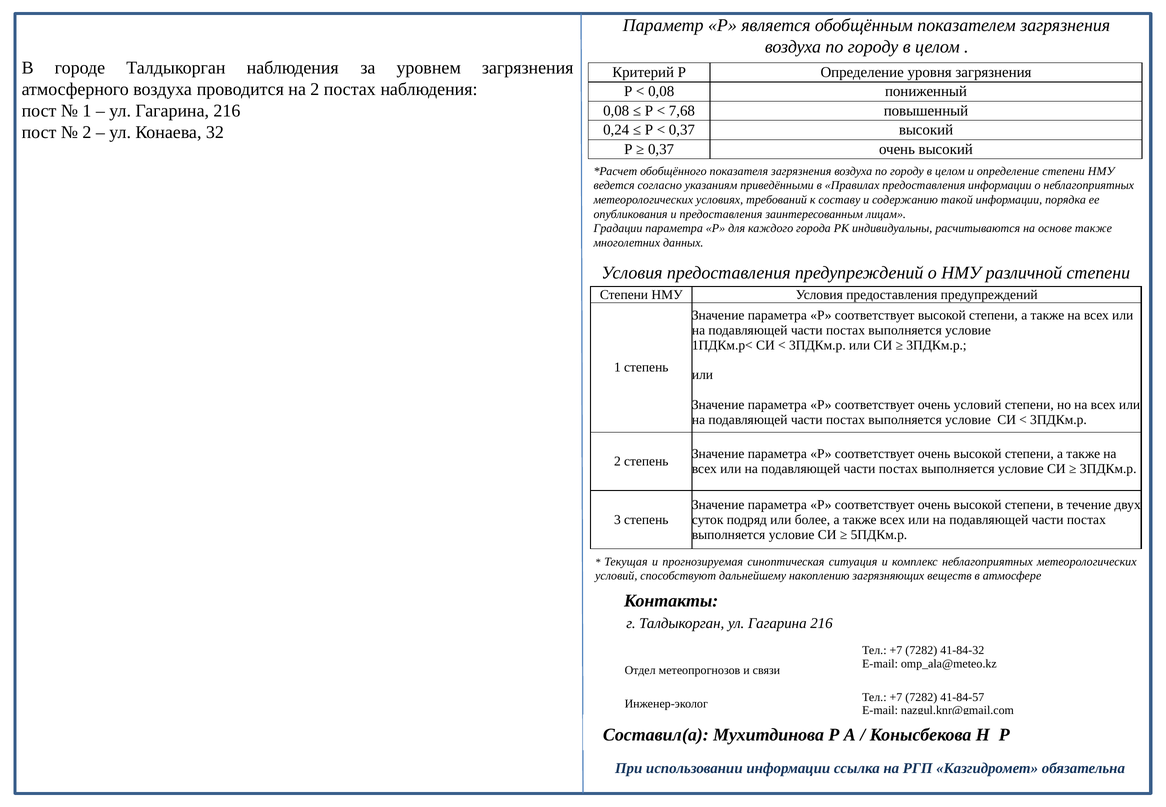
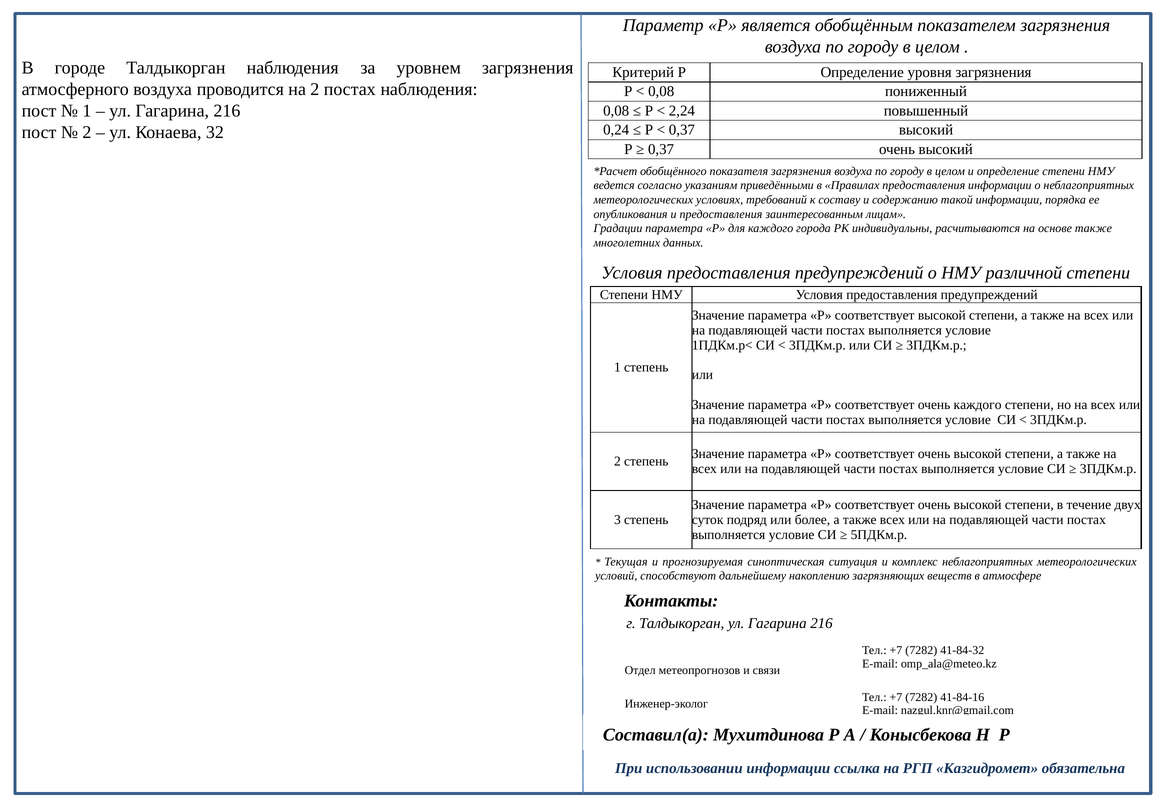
7,68: 7,68 -> 2,24
очень условий: условий -> каждого
41-84-57: 41-84-57 -> 41-84-16
